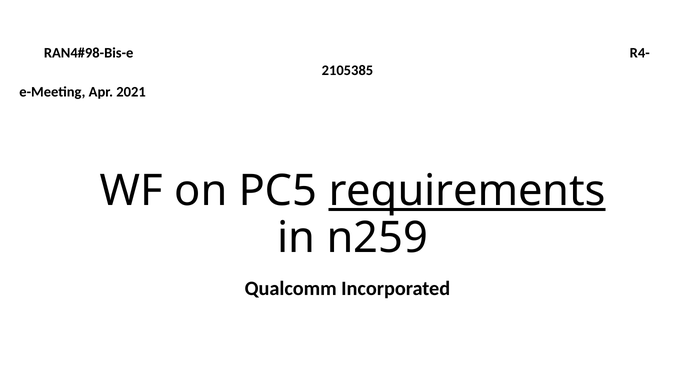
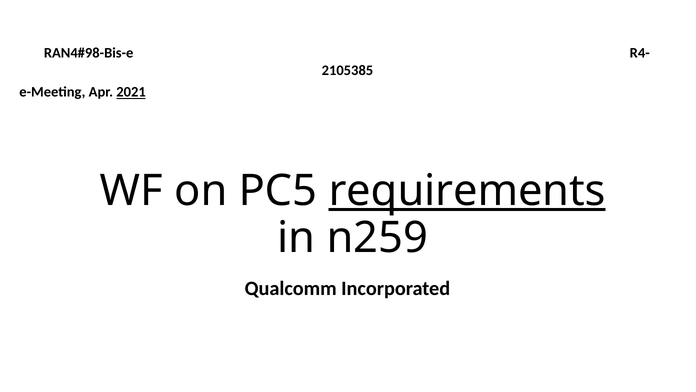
2021 underline: none -> present
